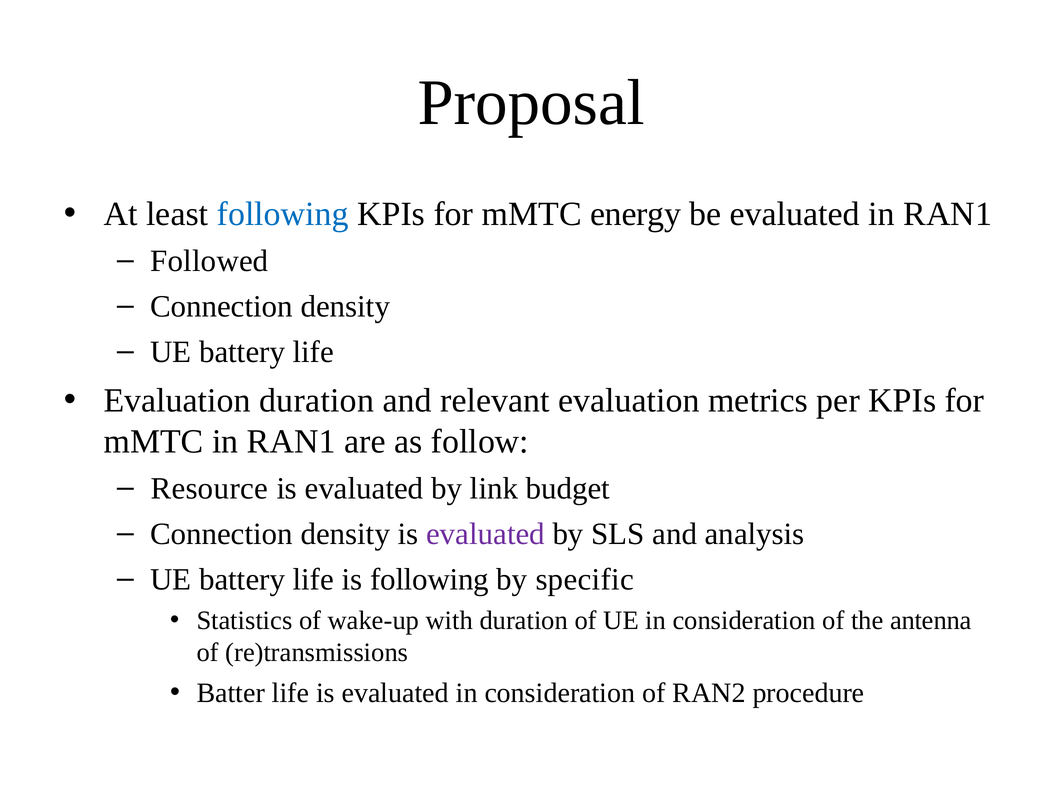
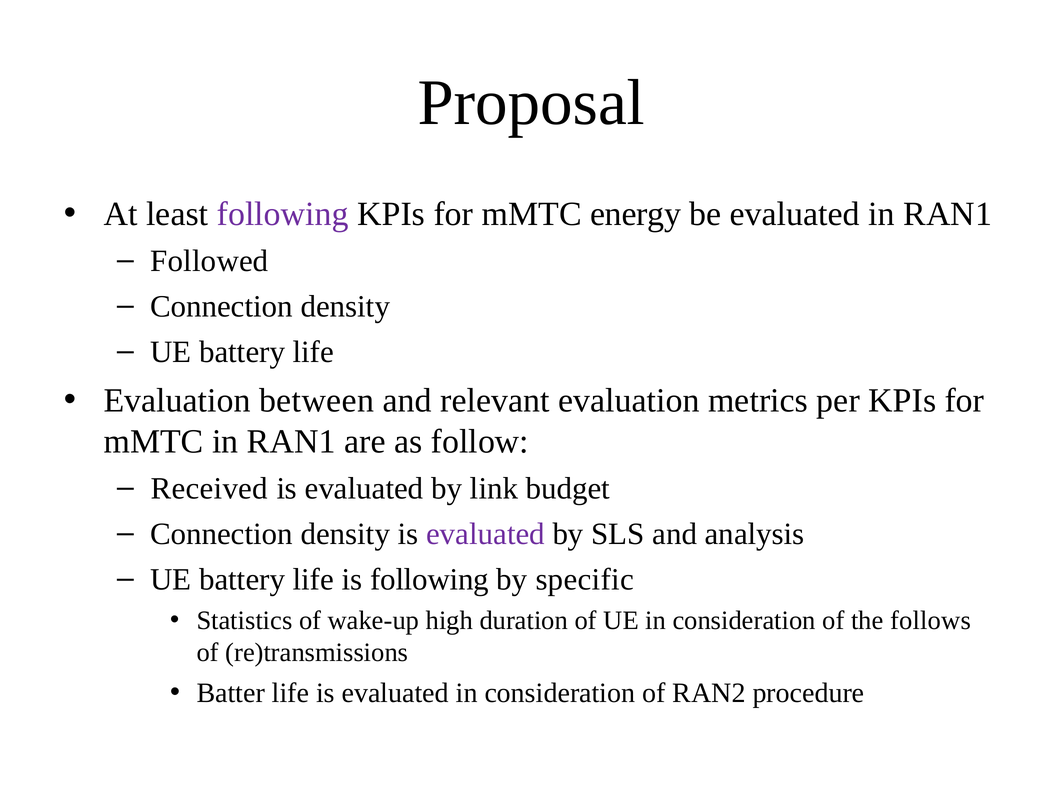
following at (283, 214) colour: blue -> purple
Evaluation duration: duration -> between
Resource: Resource -> Received
with: with -> high
antenna: antenna -> follows
